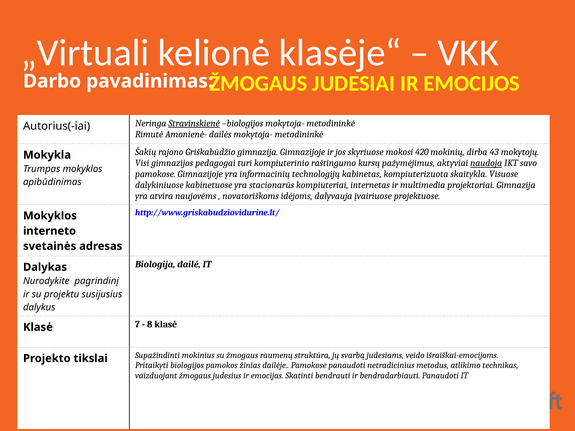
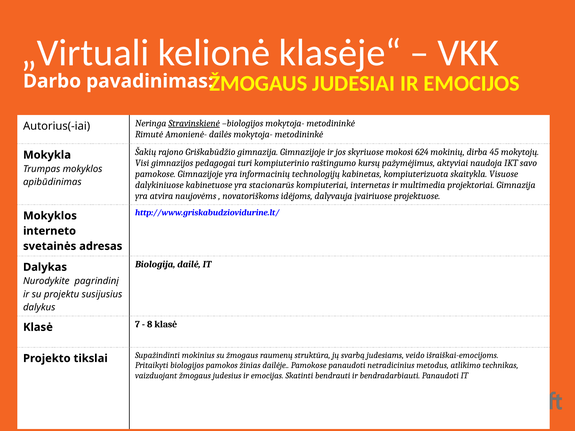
420: 420 -> 624
43: 43 -> 45
naudoja underline: present -> none
